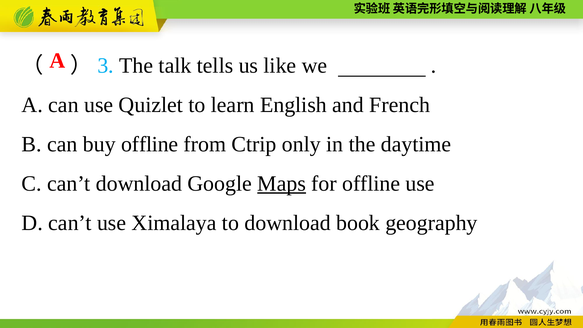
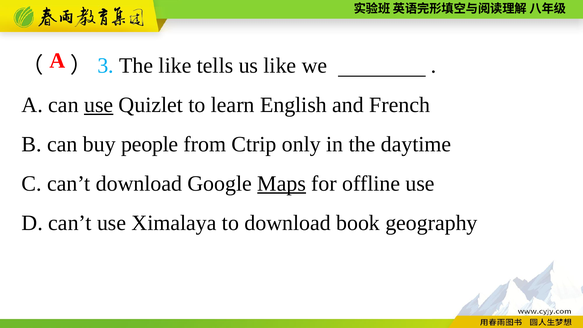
The talk: talk -> like
use at (99, 105) underline: none -> present
buy offline: offline -> people
